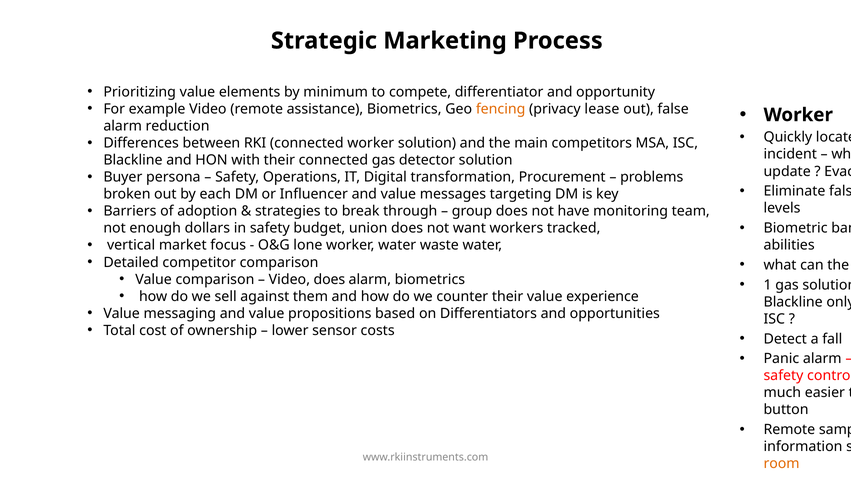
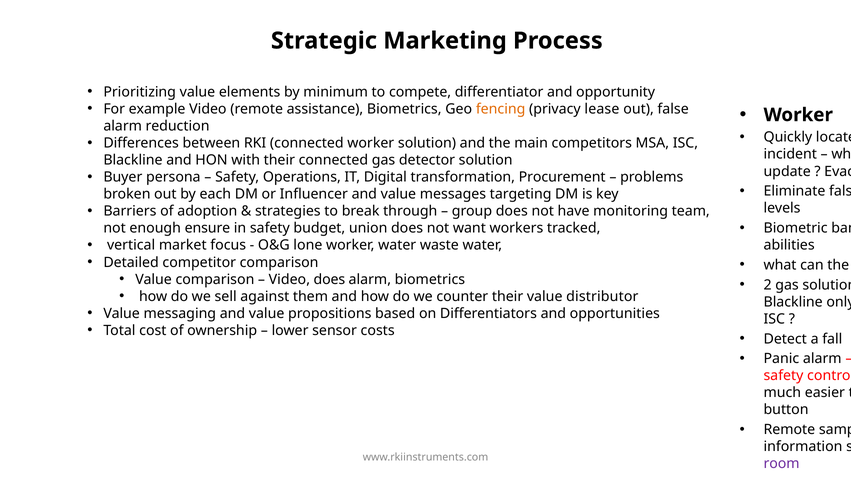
dollars: dollars -> ensure
1: 1 -> 2
experience: experience -> distributor
room colour: orange -> purple
